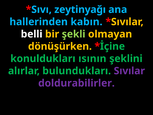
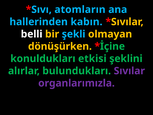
zeytinyağı: zeytinyağı -> atomların
şekli colour: light green -> light blue
ısının: ısının -> etkisi
doldurabilirler: doldurabilirler -> organlarımızla
